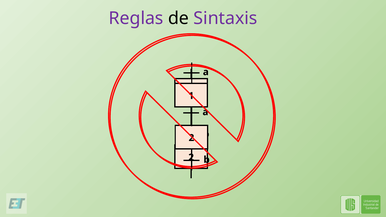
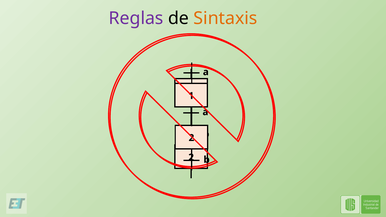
Sintaxis colour: purple -> orange
